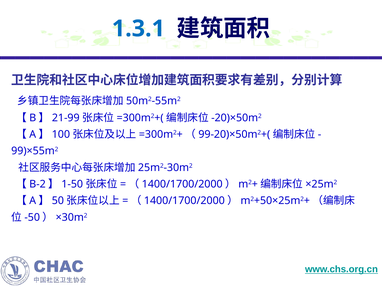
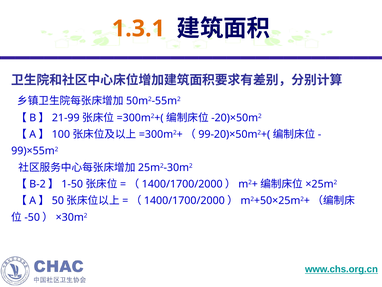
1.3.1 colour: blue -> orange
